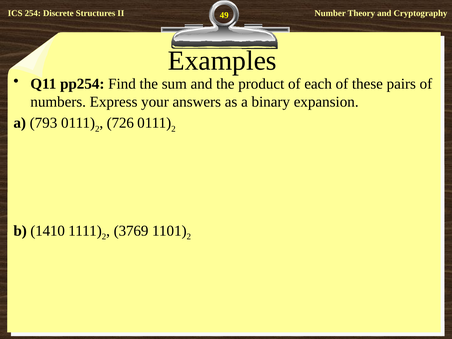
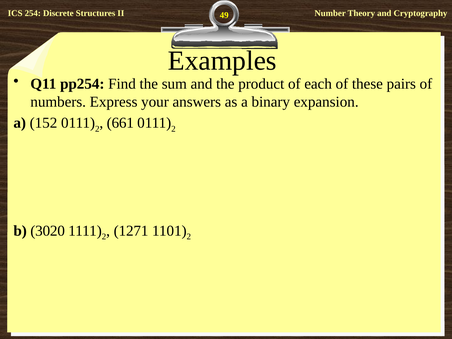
793: 793 -> 152
726: 726 -> 661
1410: 1410 -> 3020
3769: 3769 -> 1271
